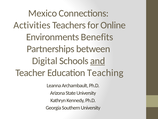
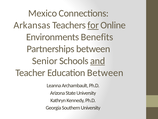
Activities: Activities -> Arkansas
for underline: none -> present
Digital: Digital -> Senior
Education Teaching: Teaching -> Between
